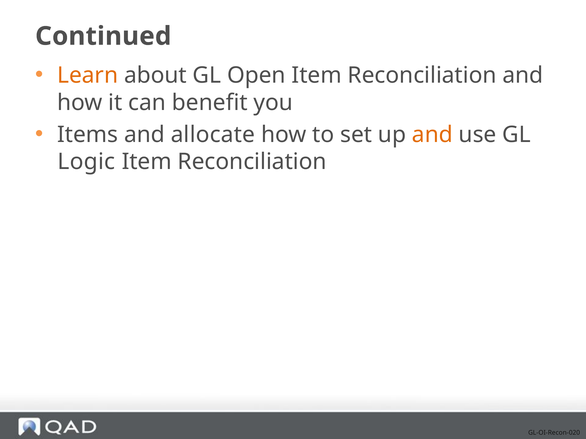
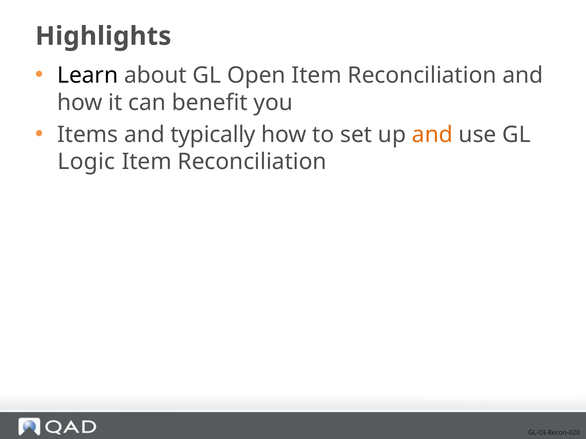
Continued: Continued -> Highlights
Learn colour: orange -> black
allocate: allocate -> typically
